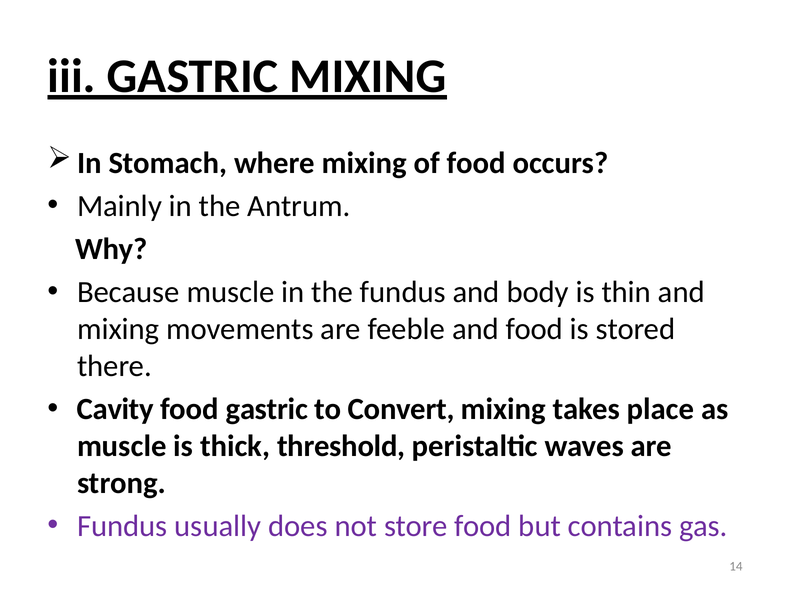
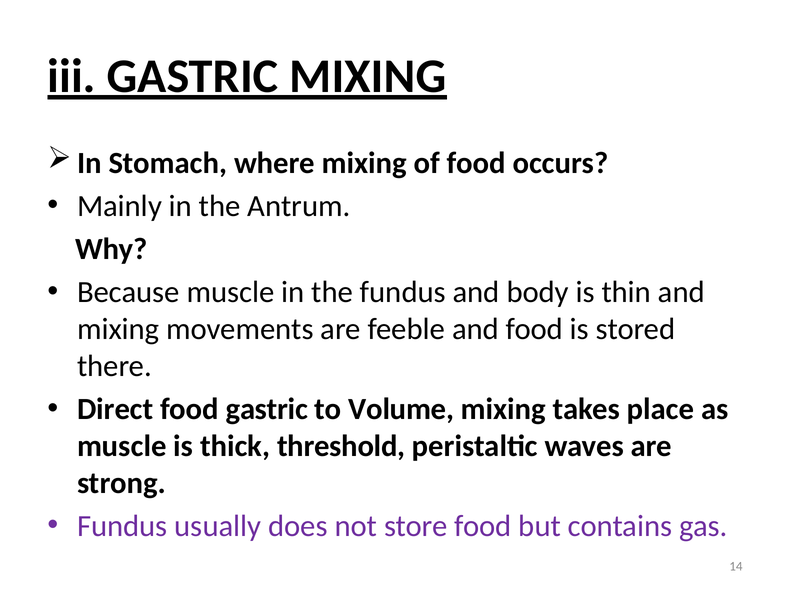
Cavity: Cavity -> Direct
Convert: Convert -> Volume
